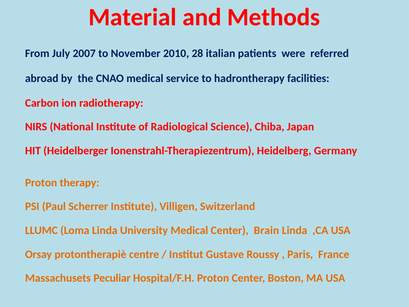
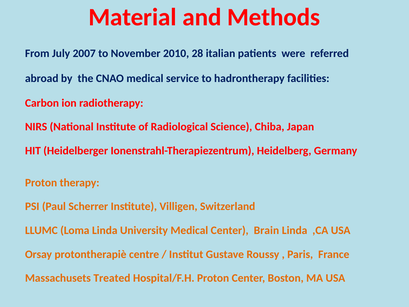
Peculiar: Peculiar -> Treated
